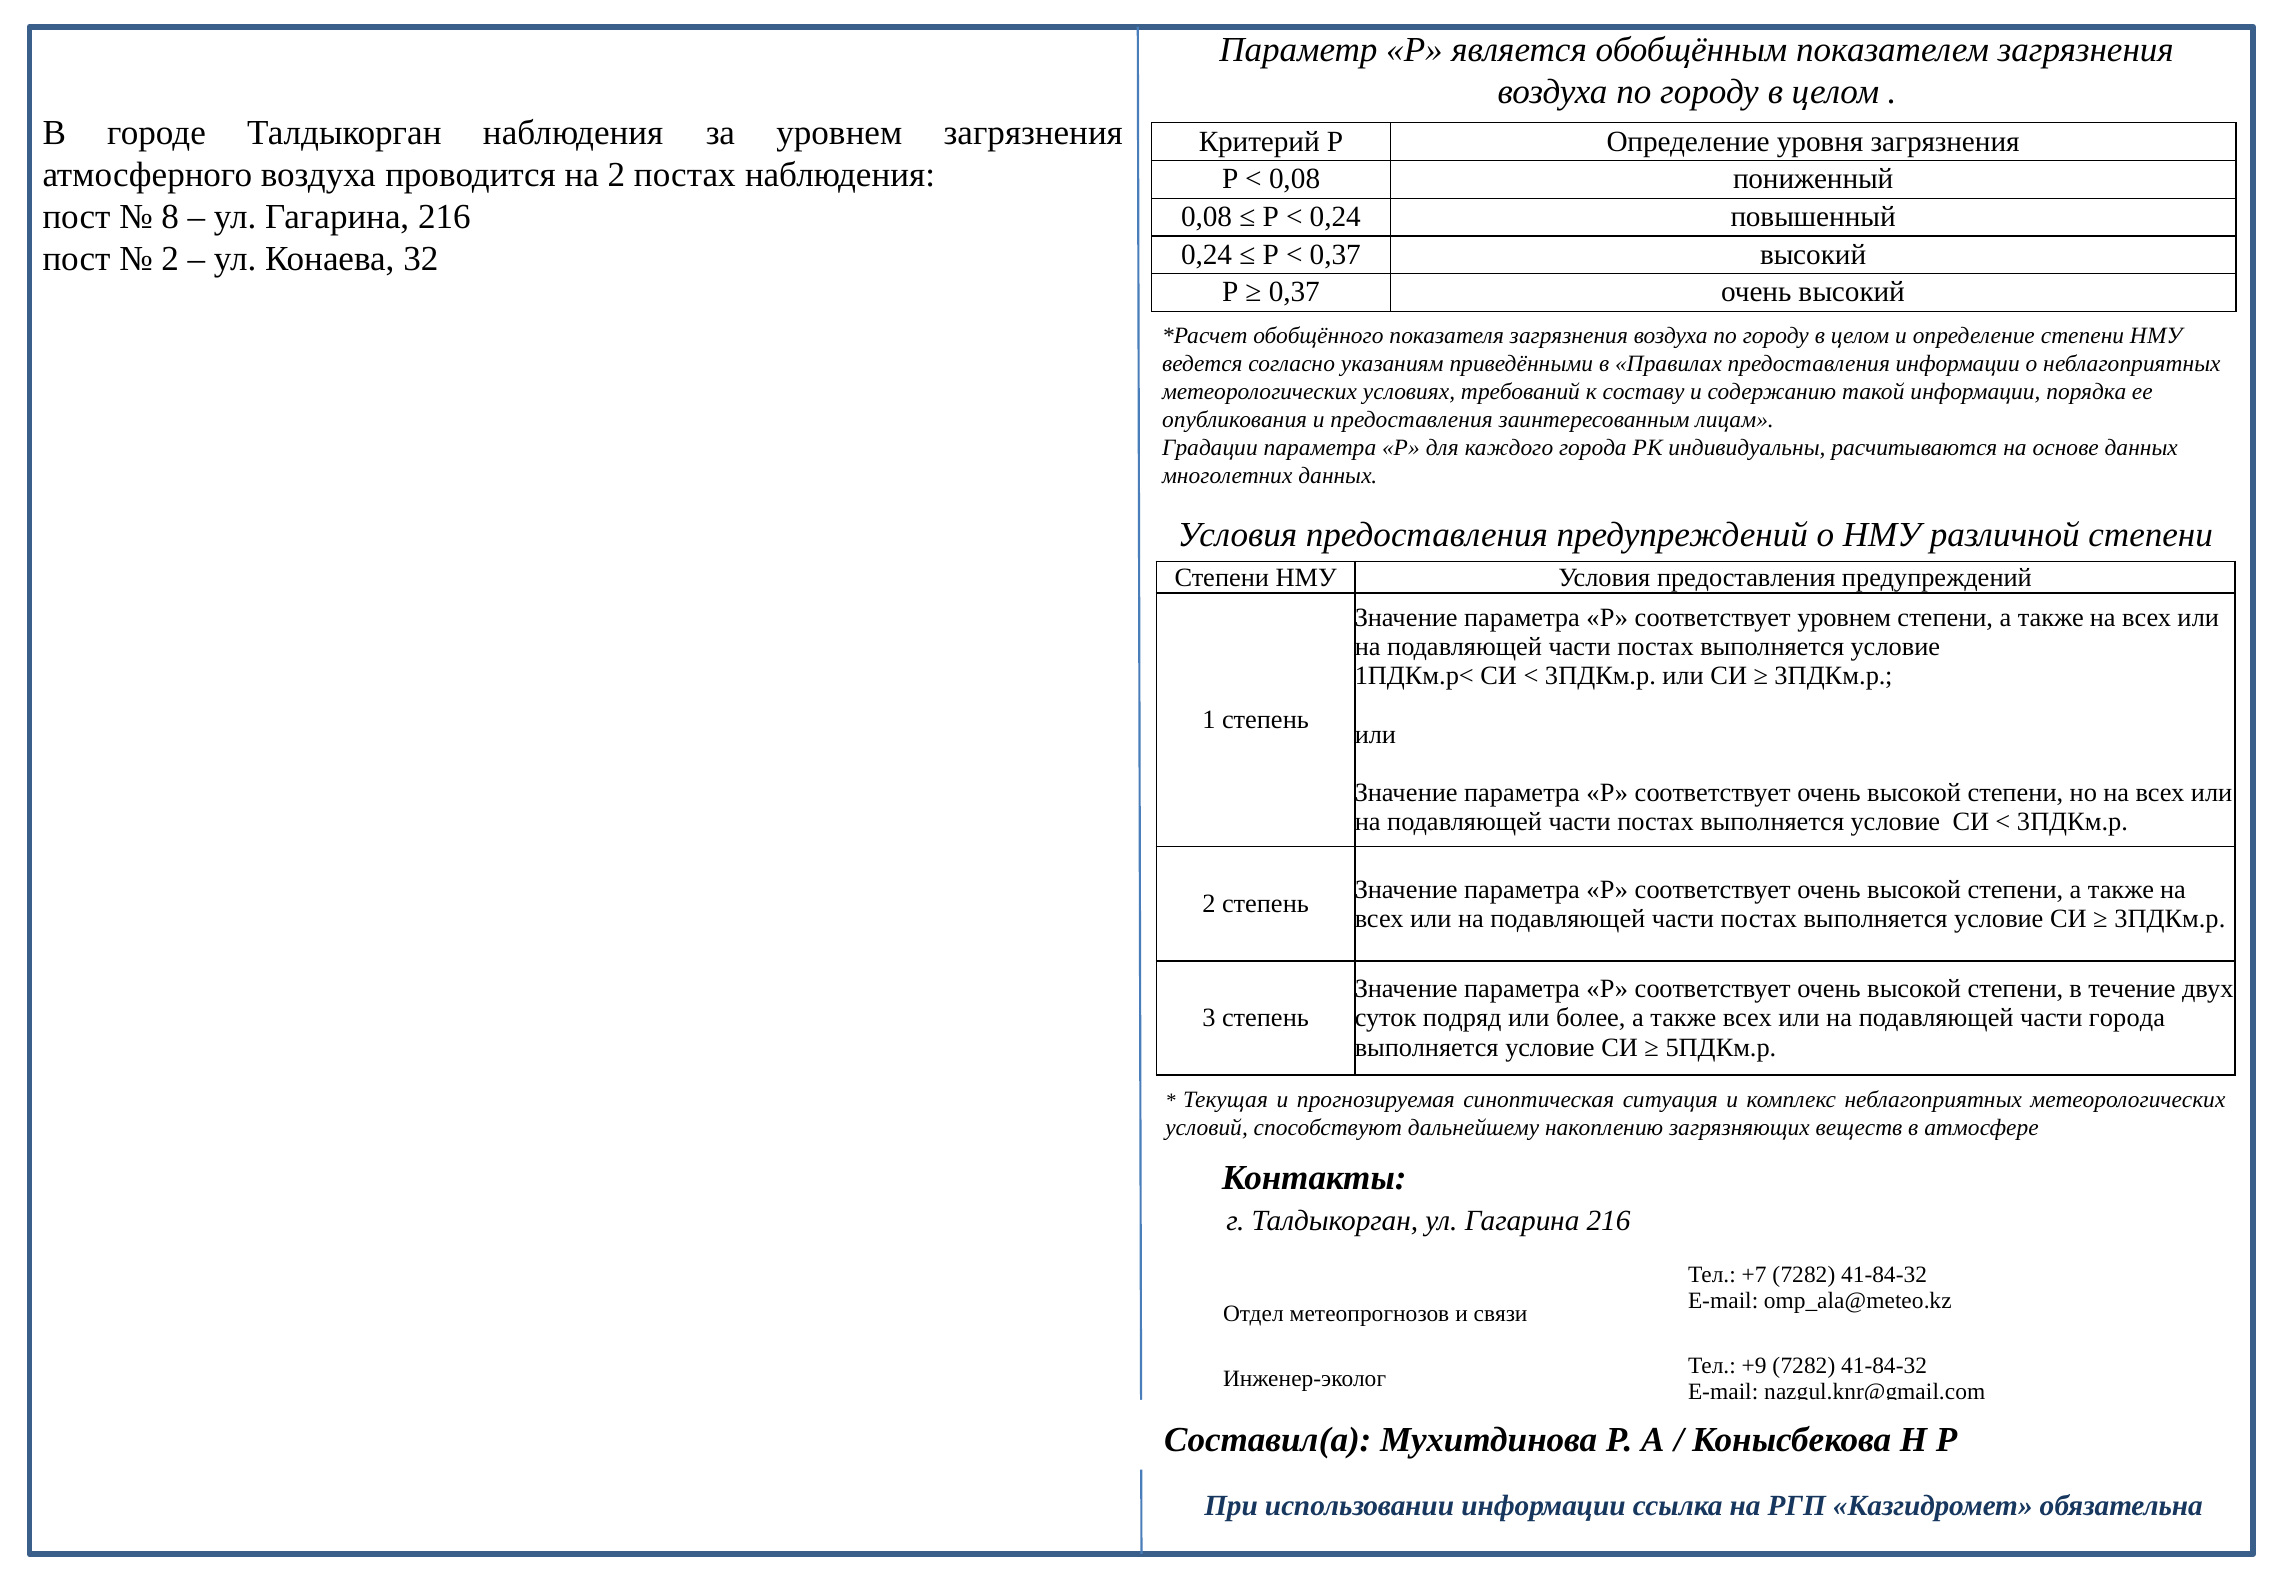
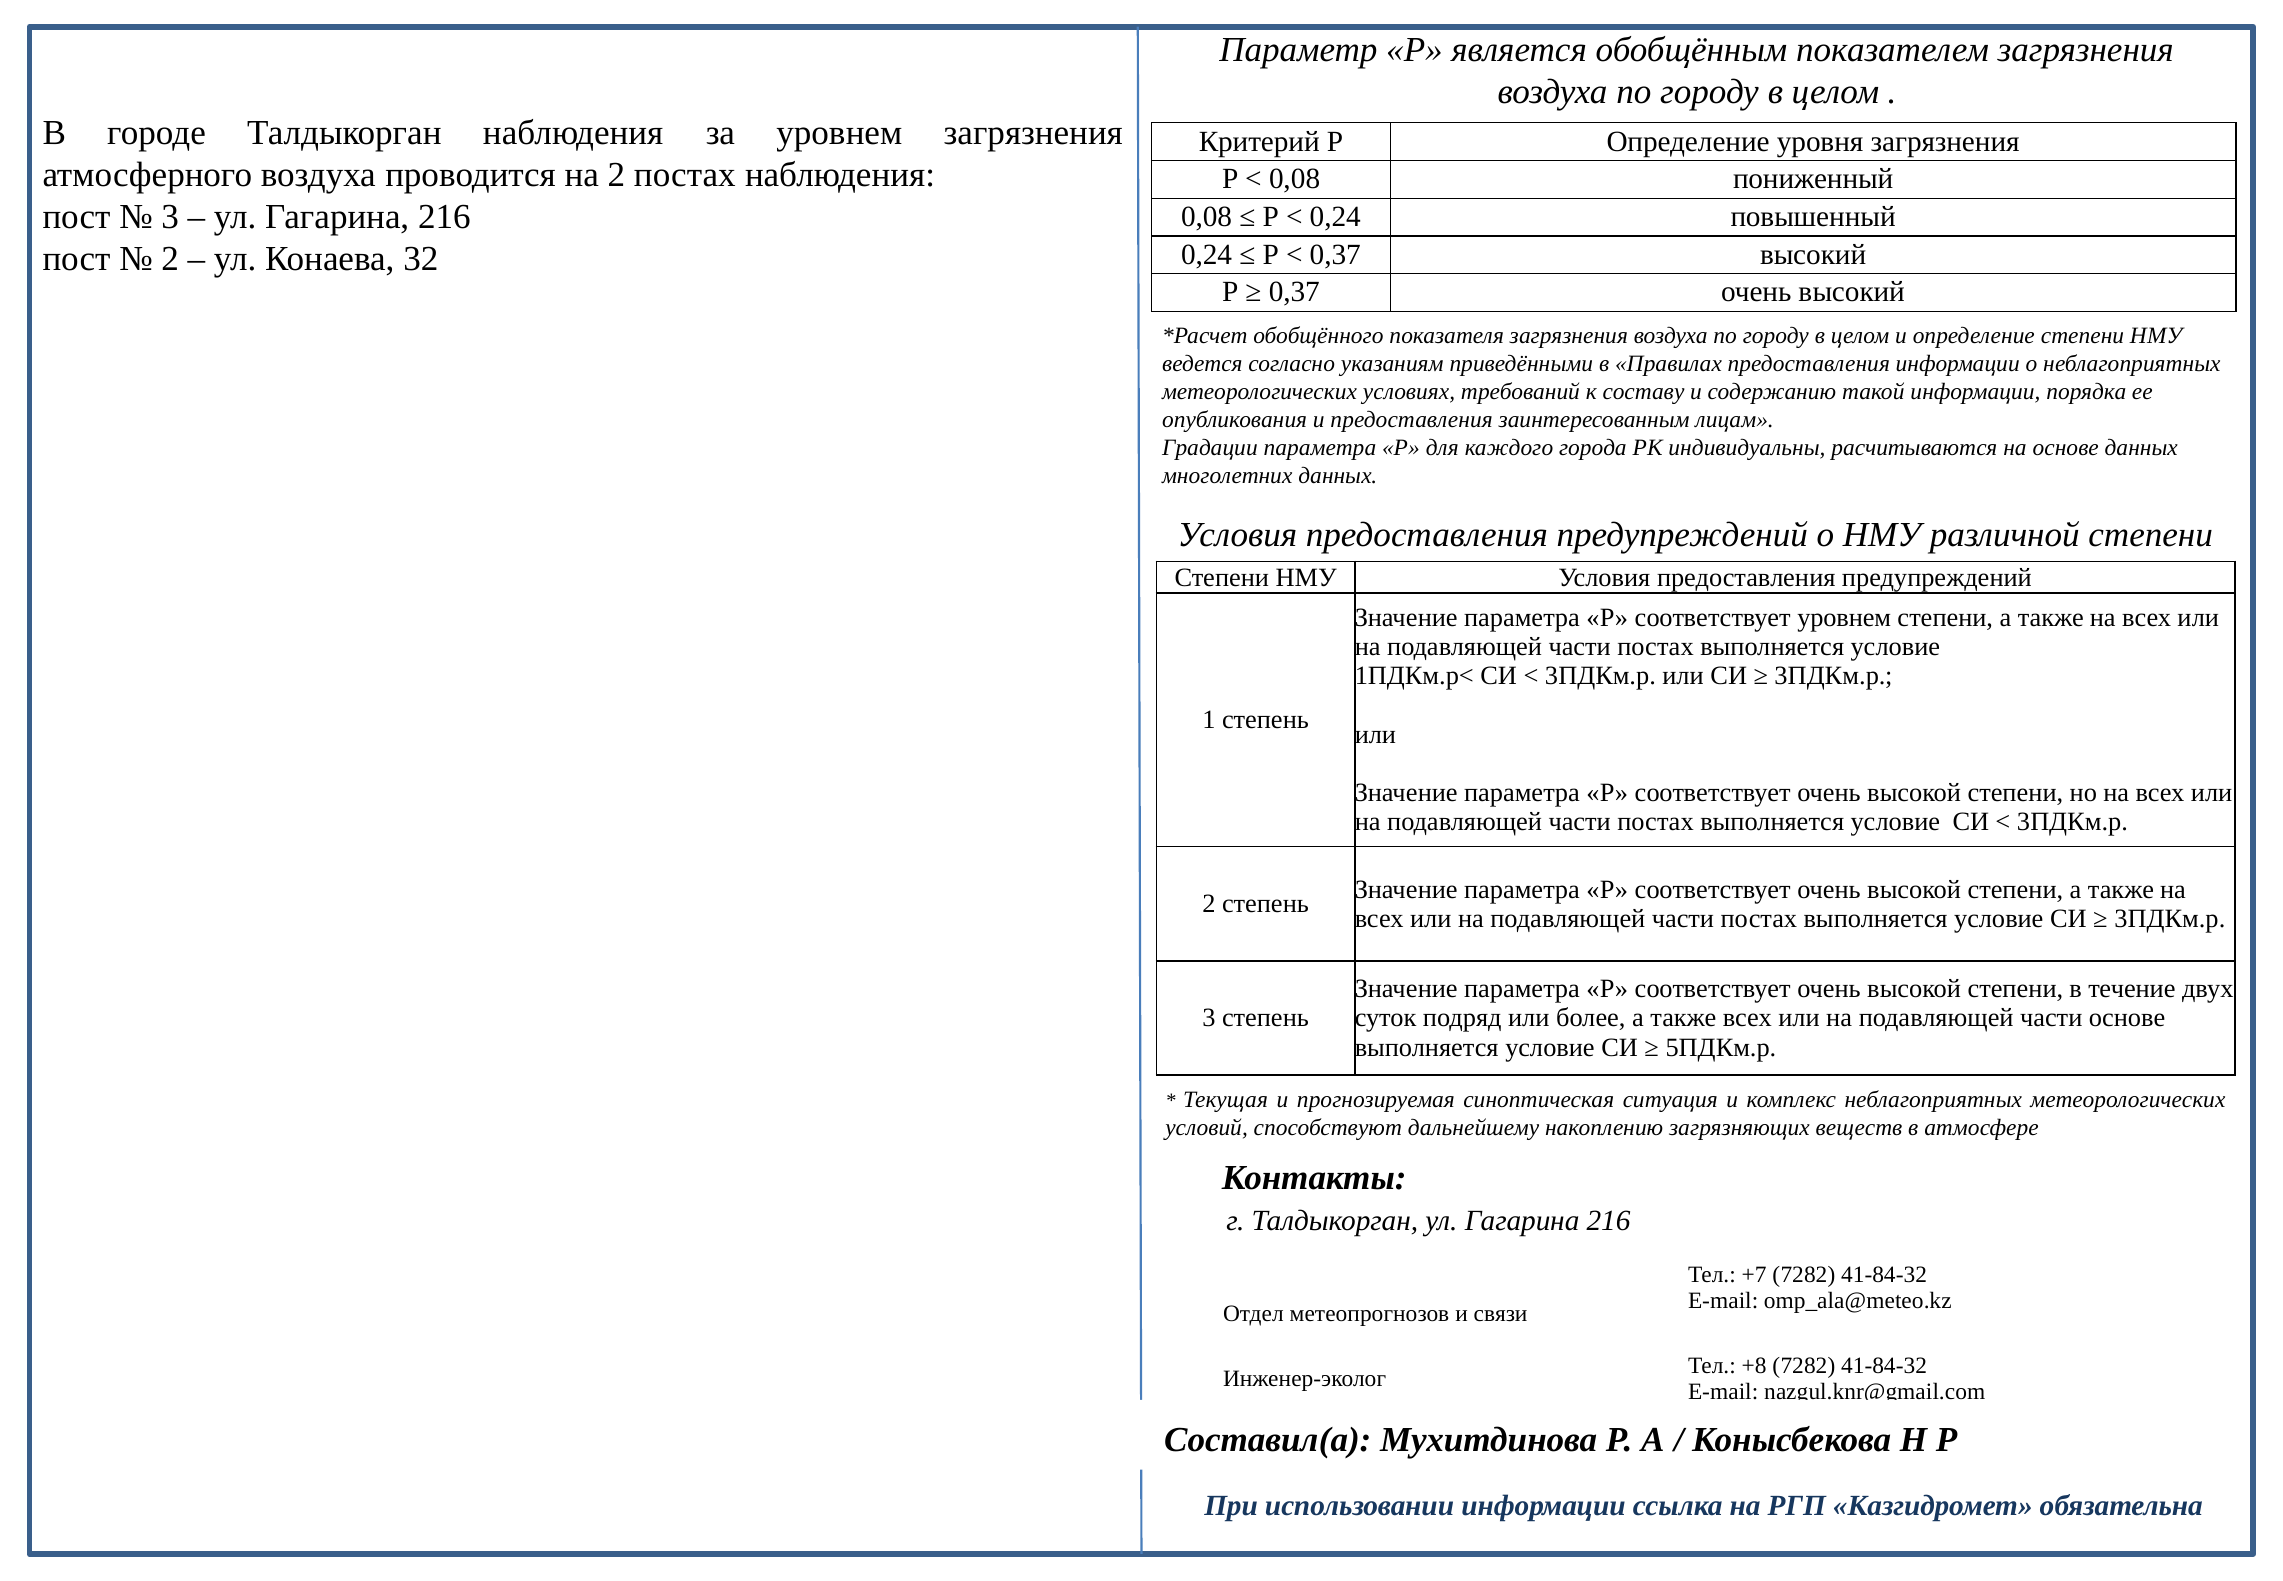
8 at (170, 217): 8 -> 3
части города: города -> основе
+9: +9 -> +8
